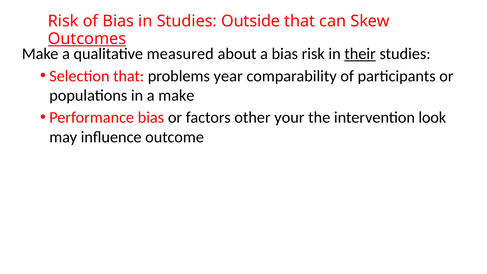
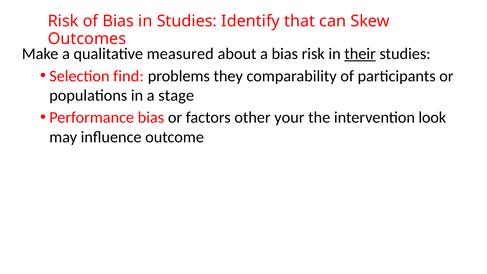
Outside: Outside -> Identify
Outcomes underline: present -> none
Selection that: that -> find
year: year -> they
a make: make -> stage
